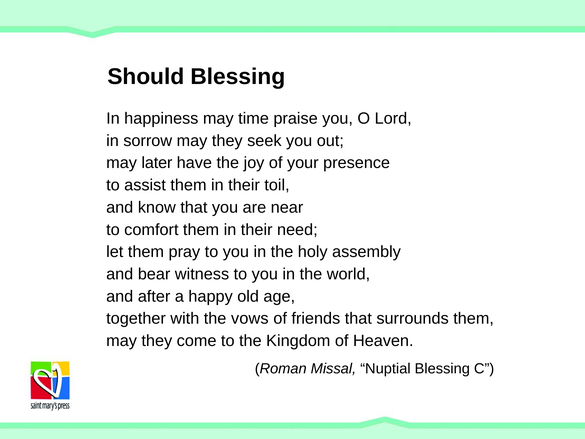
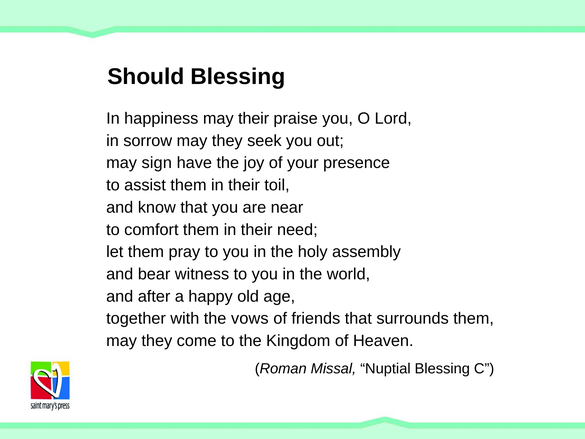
may time: time -> their
later: later -> sign
